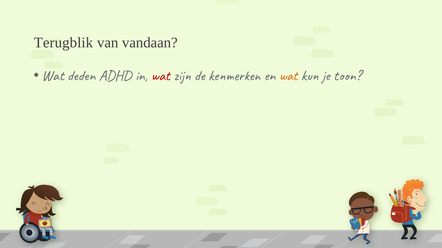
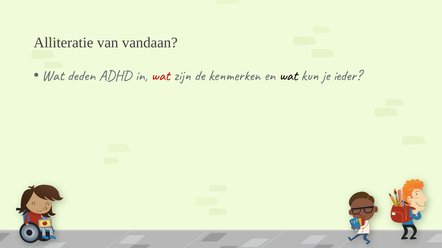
Terugblik: Terugblik -> Alliteratie
wat at (288, 76) colour: orange -> black
toon: toon -> ieder
